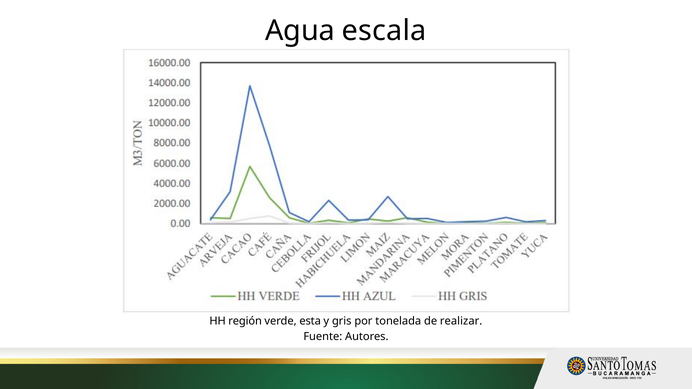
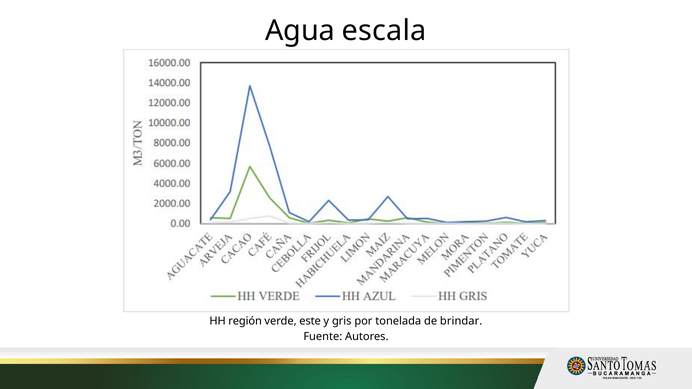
esta: esta -> este
realizar: realizar -> brindar
